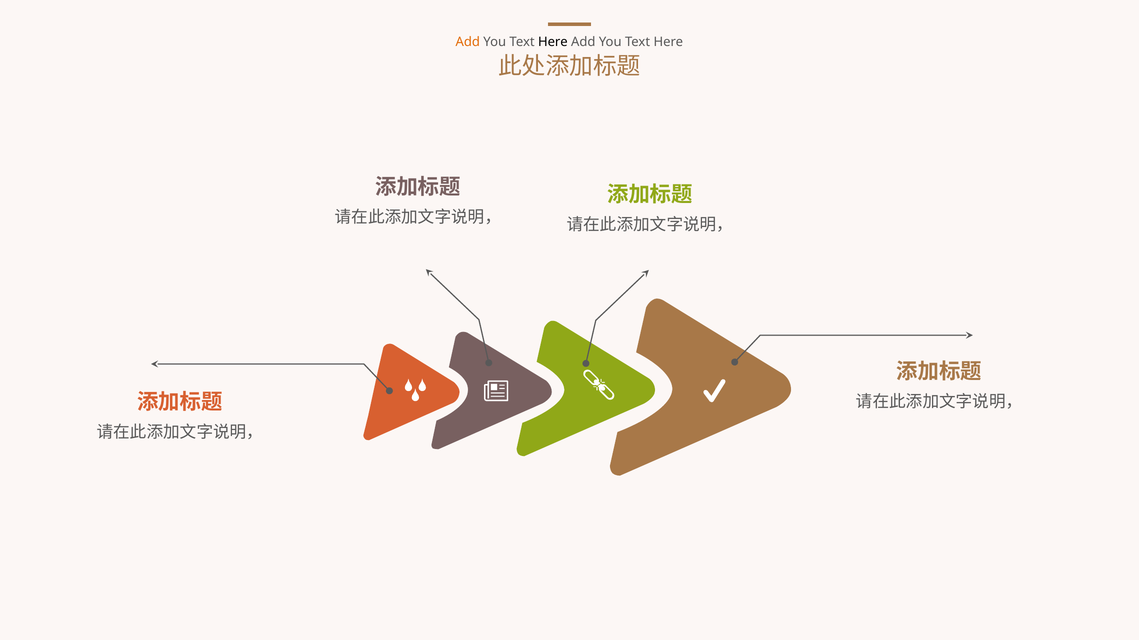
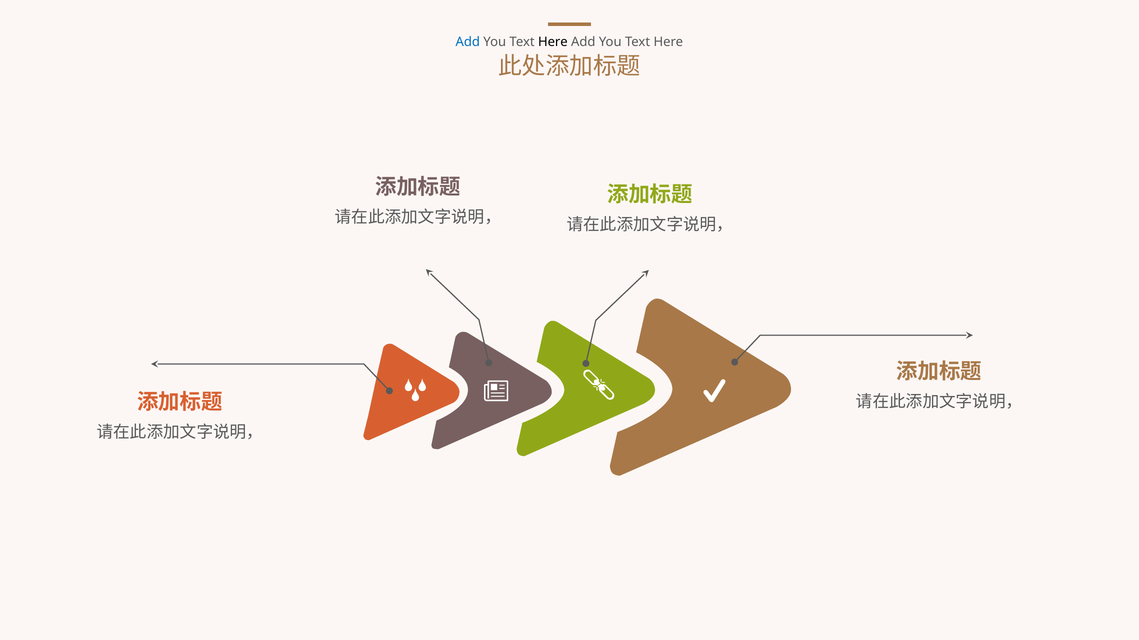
Add at (468, 42) colour: orange -> blue
